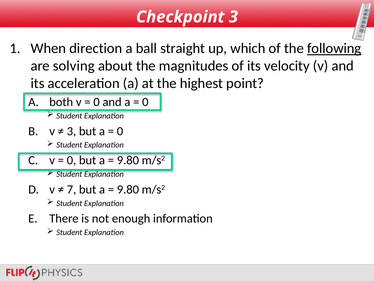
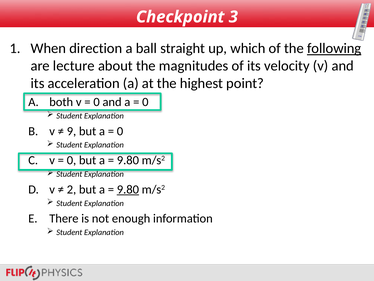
solving: solving -> lecture
3 at (71, 131): 3 -> 9
7: 7 -> 2
9.80 at (128, 189) underline: none -> present
